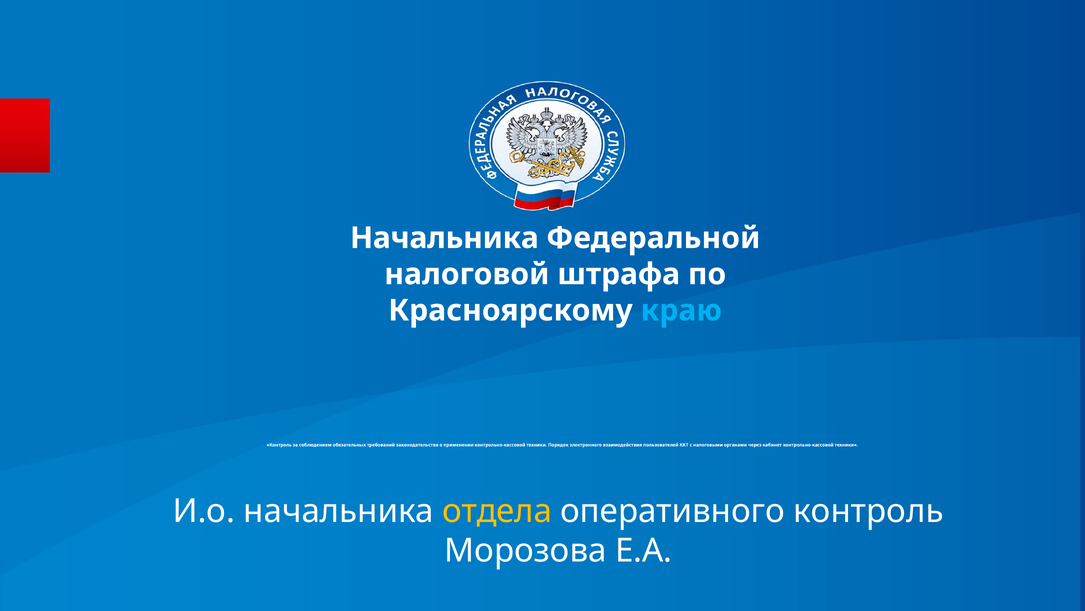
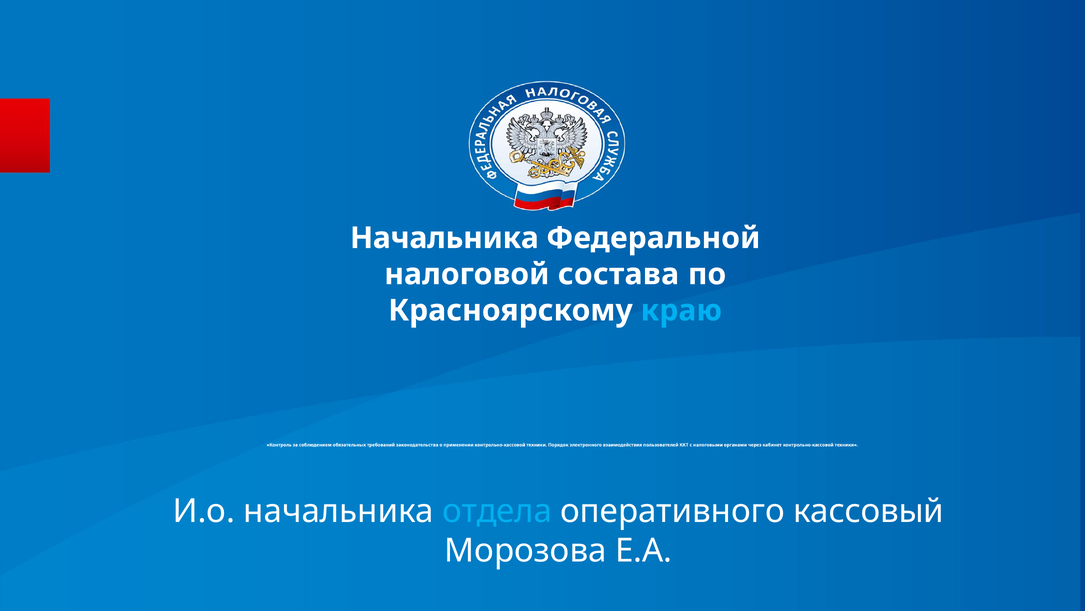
штрафа: штрафа -> состава
отдела colour: yellow -> light blue
оперативного контроль: контроль -> кассовый
